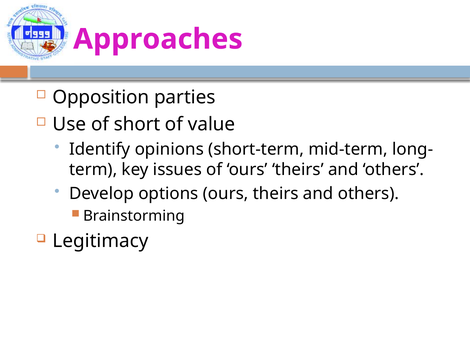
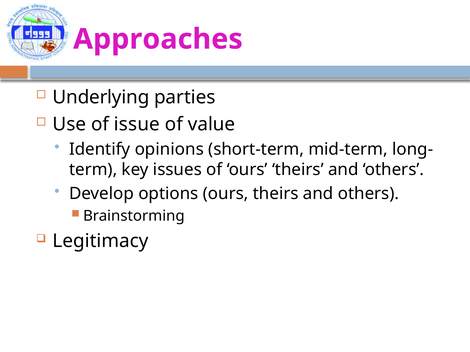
Opposition: Opposition -> Underlying
short: short -> issue
